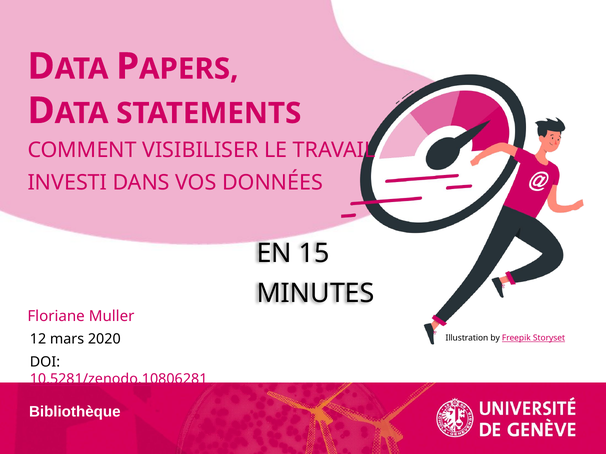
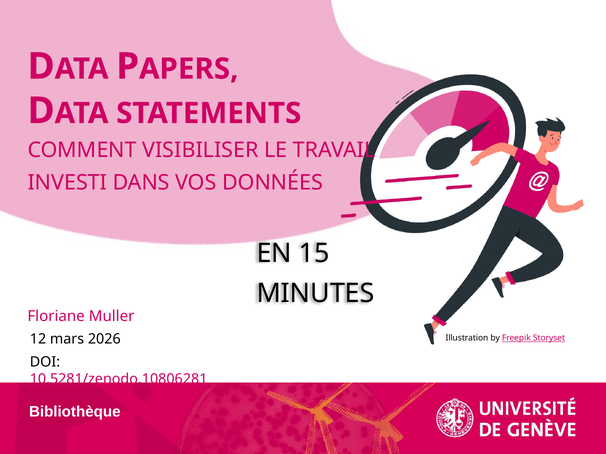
2020: 2020 -> 2026
